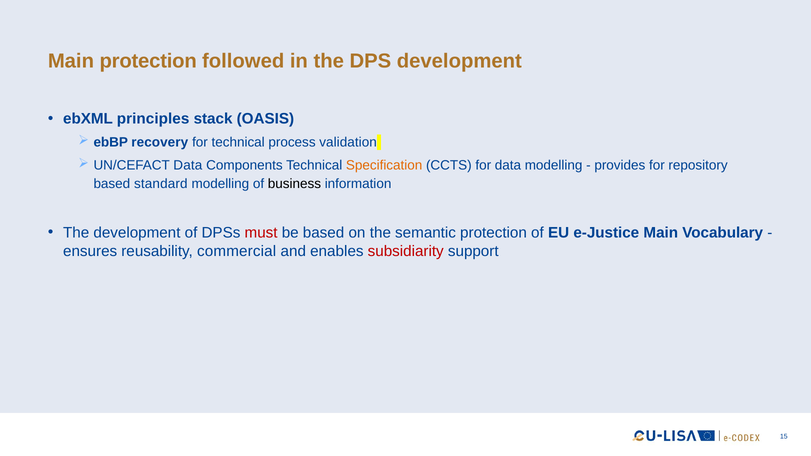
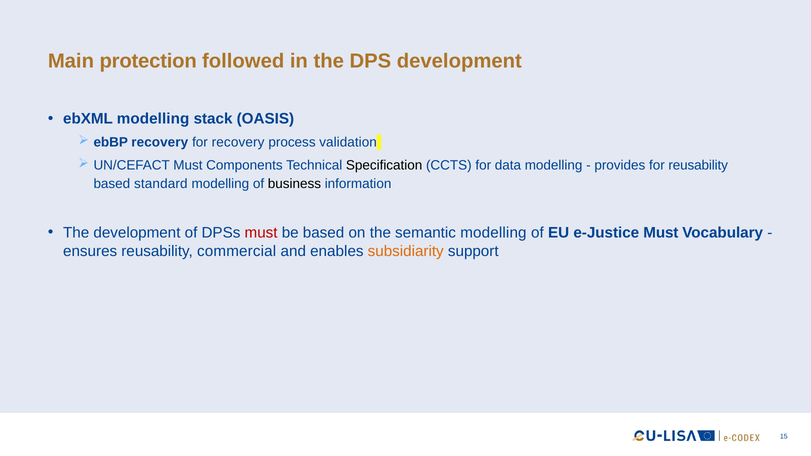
ebXML principles: principles -> modelling
for technical: technical -> recovery
UN/CEFACT Data: Data -> Must
Specification colour: orange -> black
for repository: repository -> reusability
semantic protection: protection -> modelling
e-Justice Main: Main -> Must
subsidiarity colour: red -> orange
